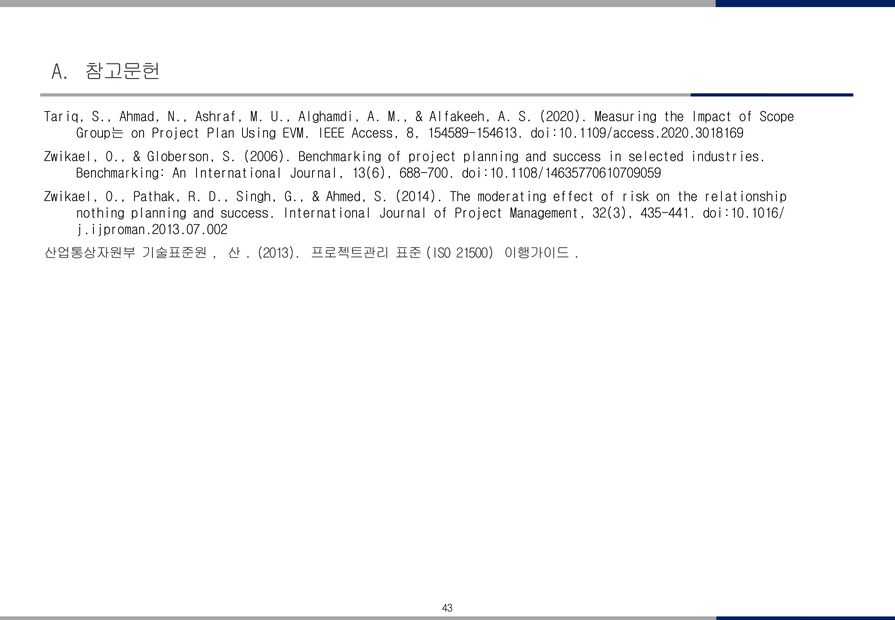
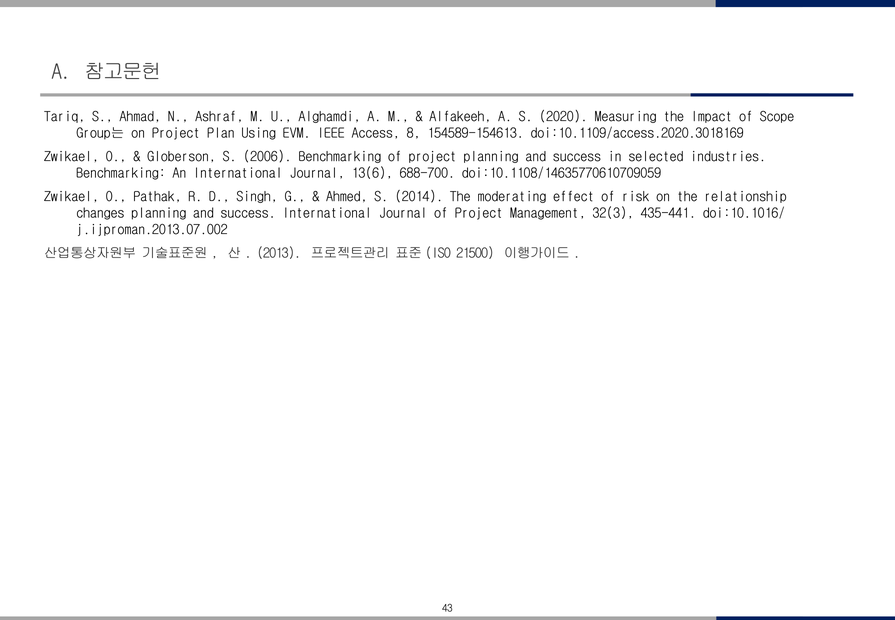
nothing: nothing -> changes
